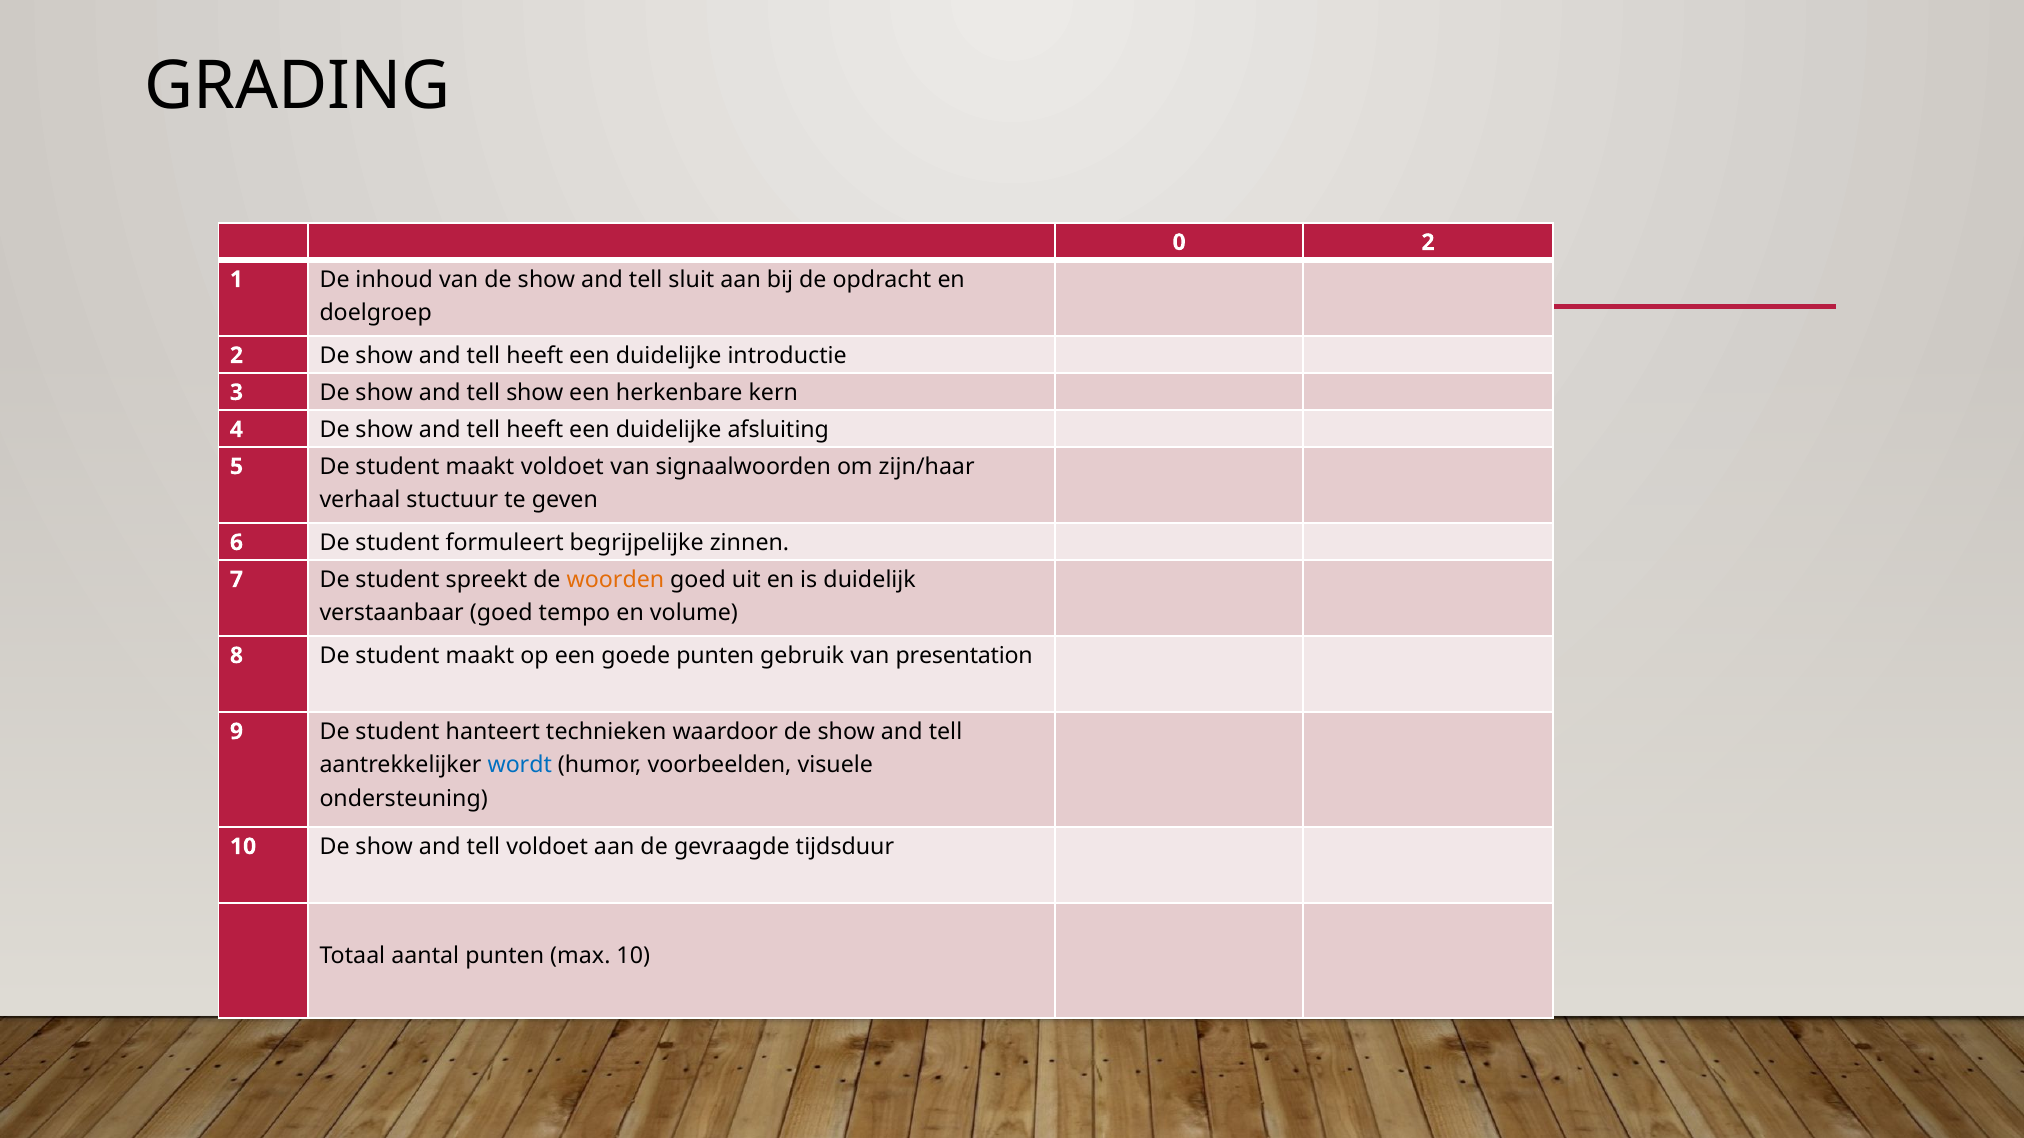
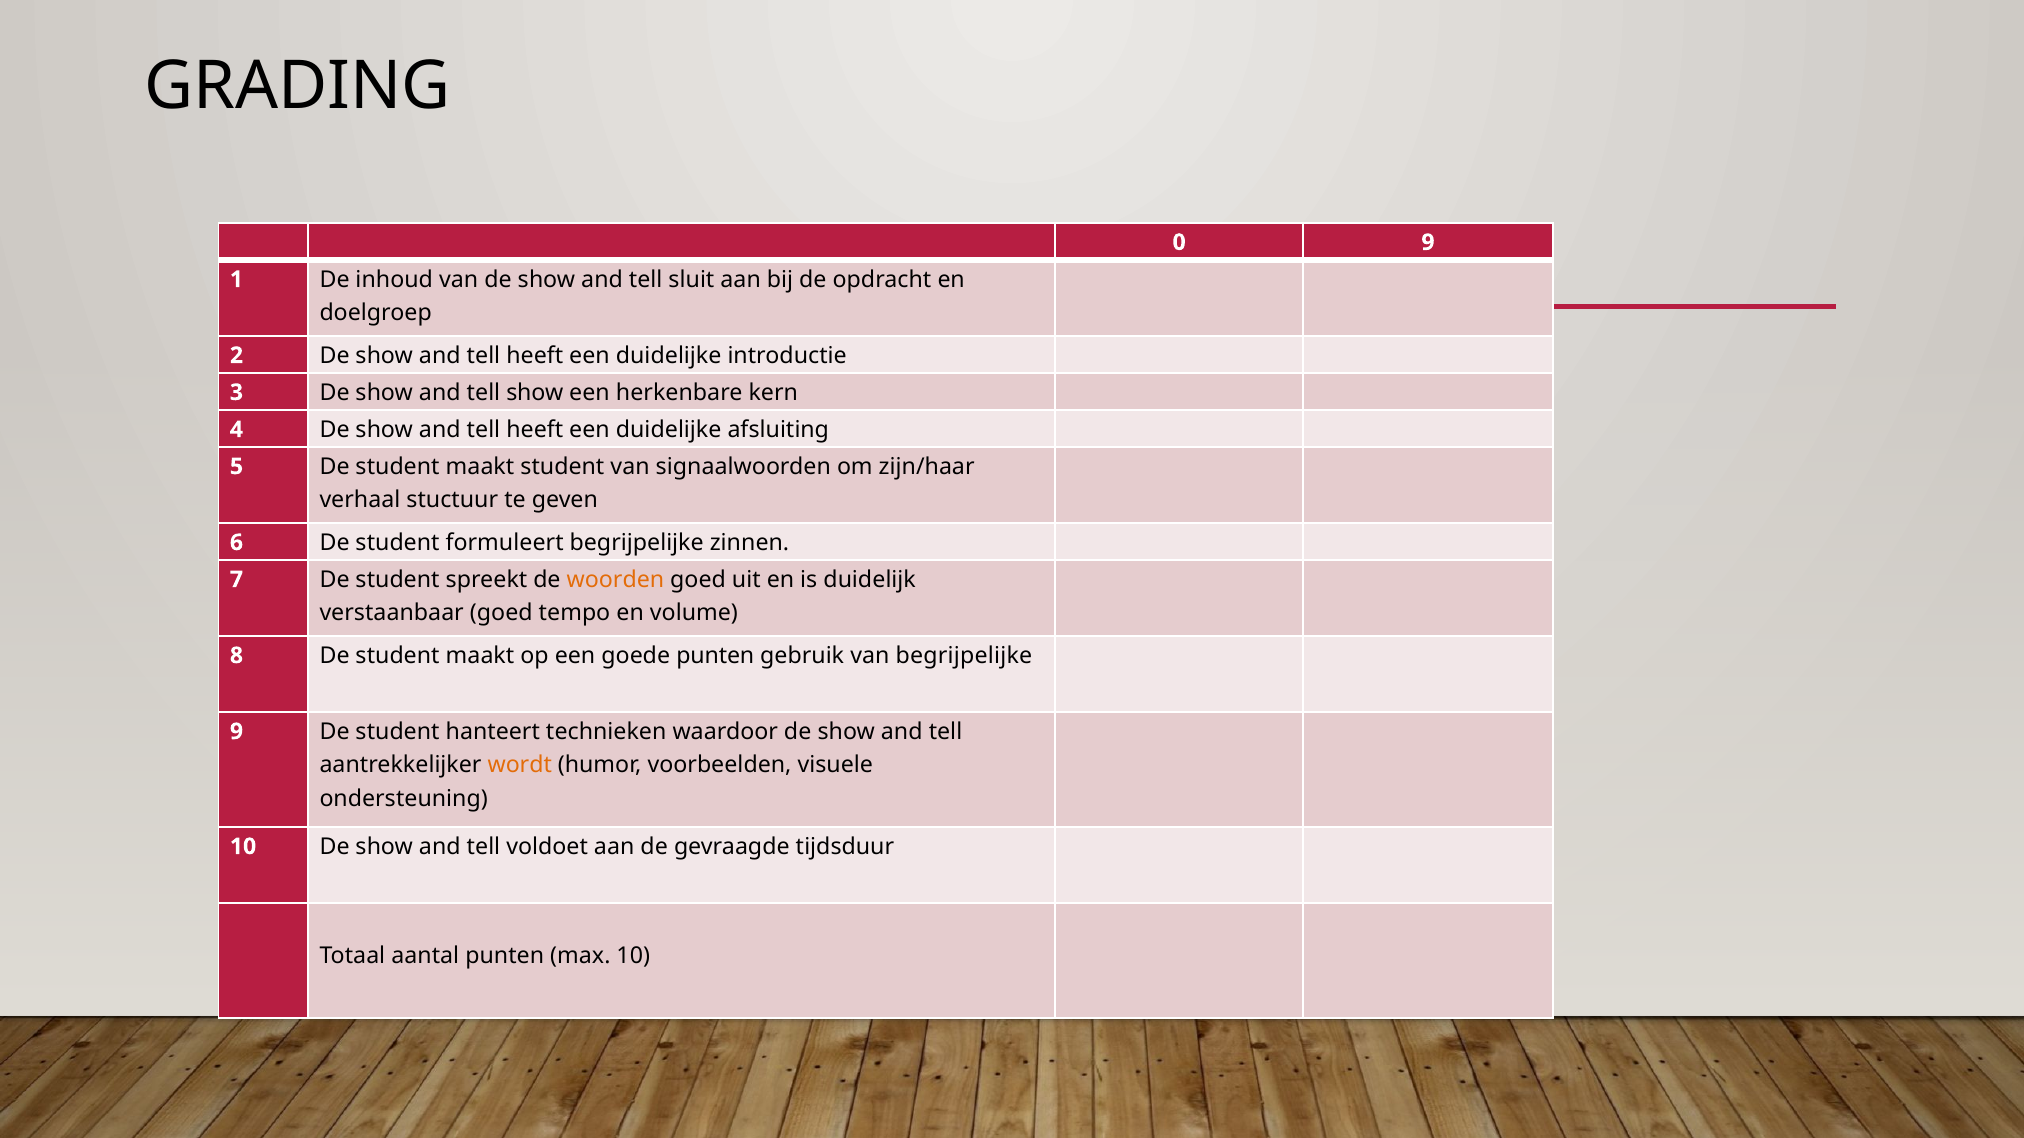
0 2: 2 -> 9
maakt voldoet: voldoet -> student
van presentation: presentation -> begrijpelijke
wordt colour: blue -> orange
